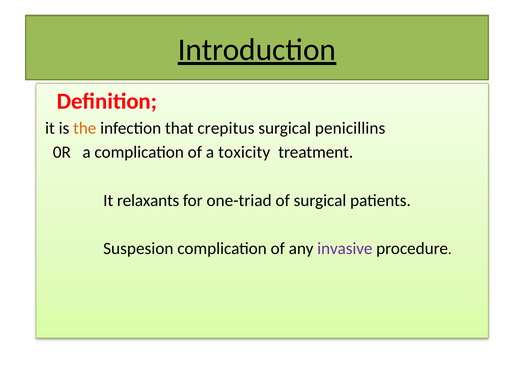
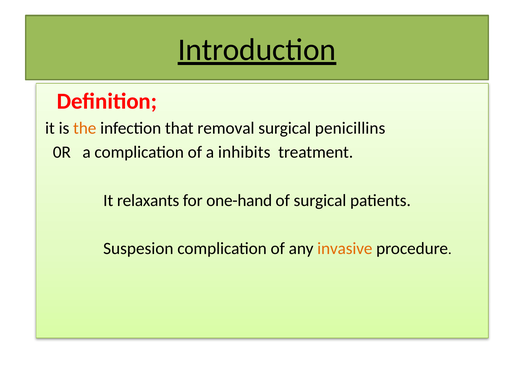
crepitus: crepitus -> removal
toxicity: toxicity -> inhibits
one-triad: one-triad -> one-hand
invasive colour: purple -> orange
